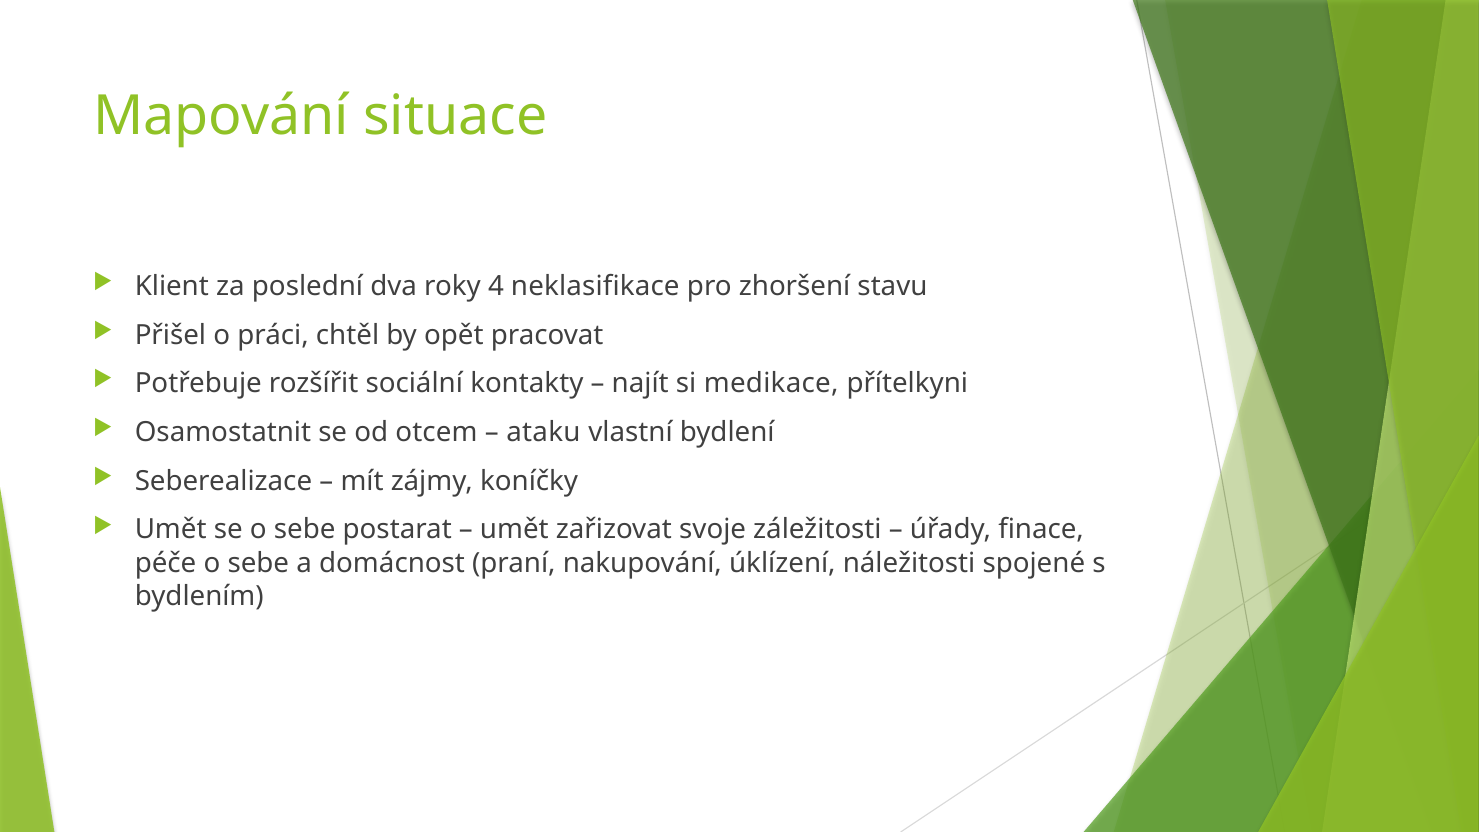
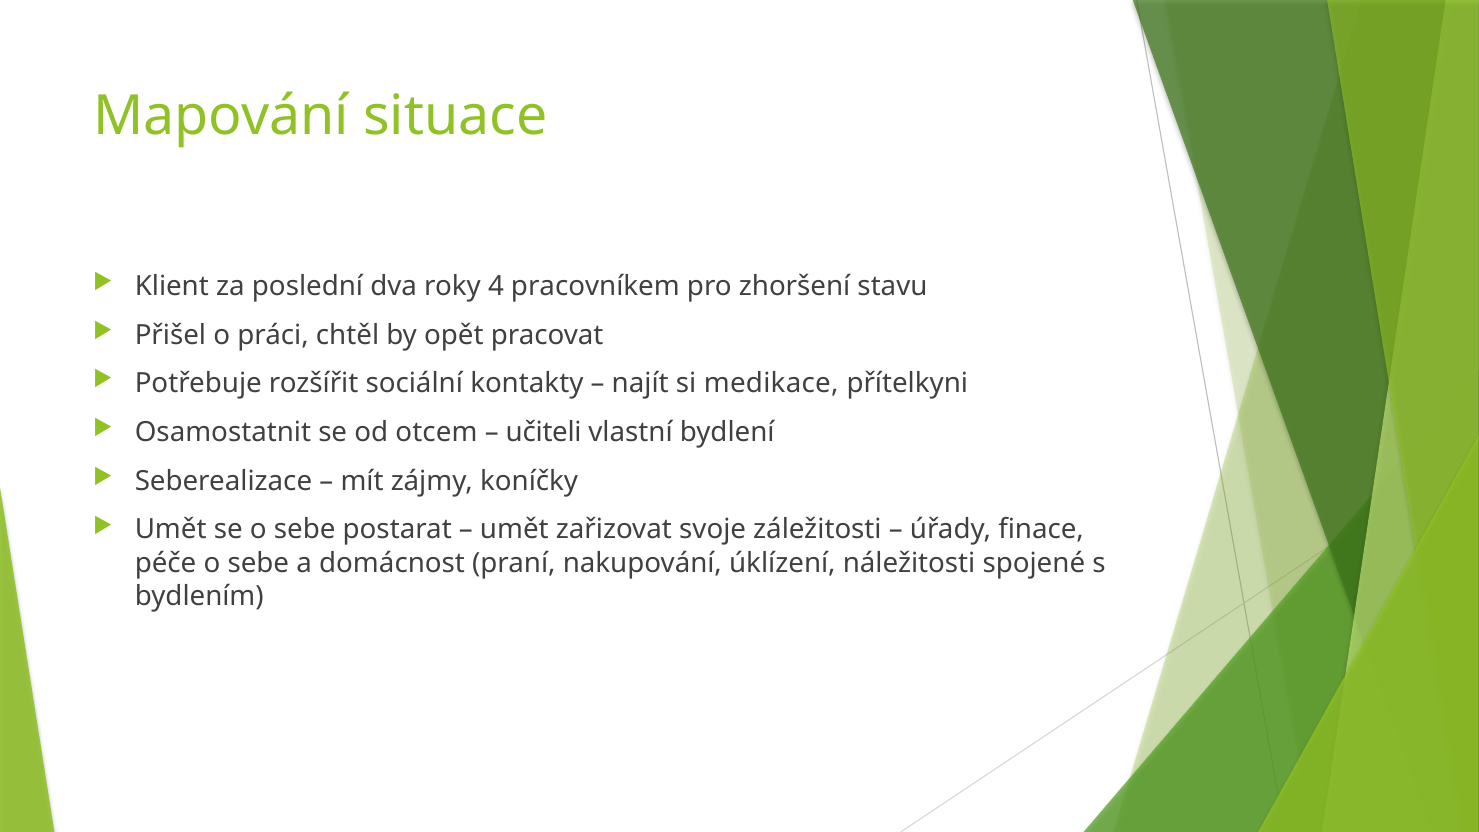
neklasifikace: neklasifikace -> pracovníkem
ataku: ataku -> učiteli
